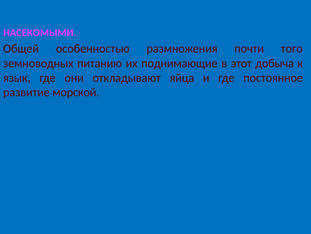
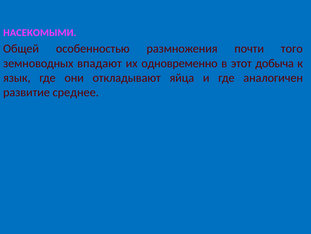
питанию: питанию -> впадают
поднимающие: поднимающие -> одновременно
постоянное: постоянное -> аналогичен
морской: морской -> среднее
